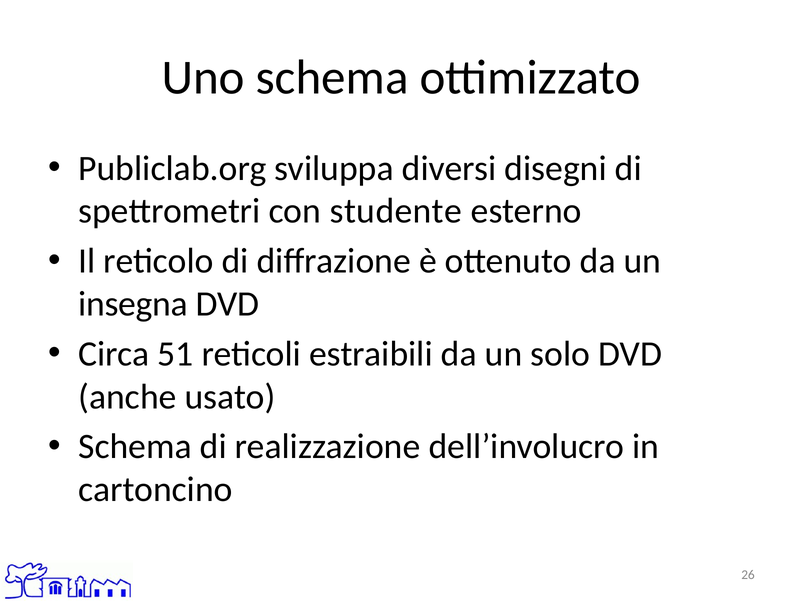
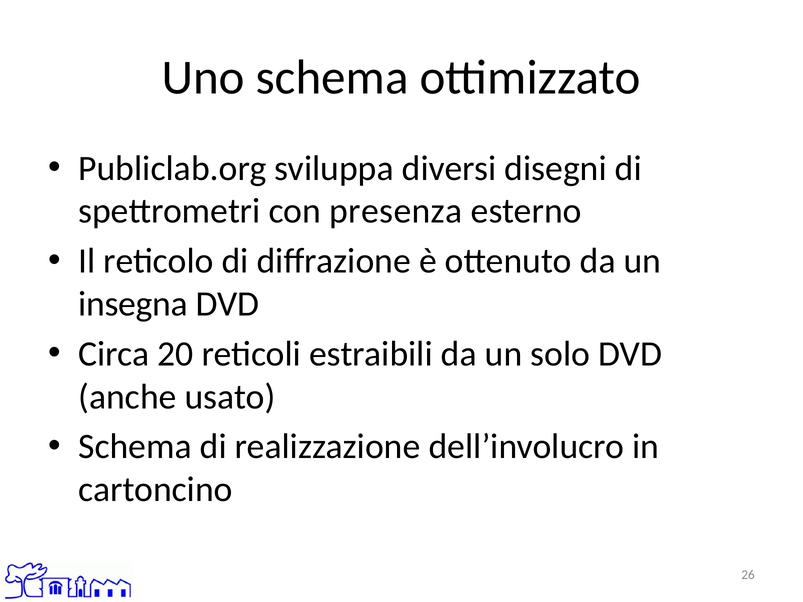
studente: studente -> presenza
51: 51 -> 20
